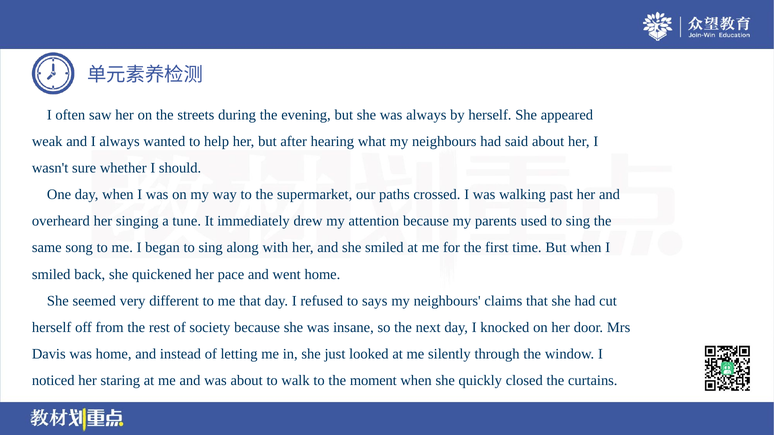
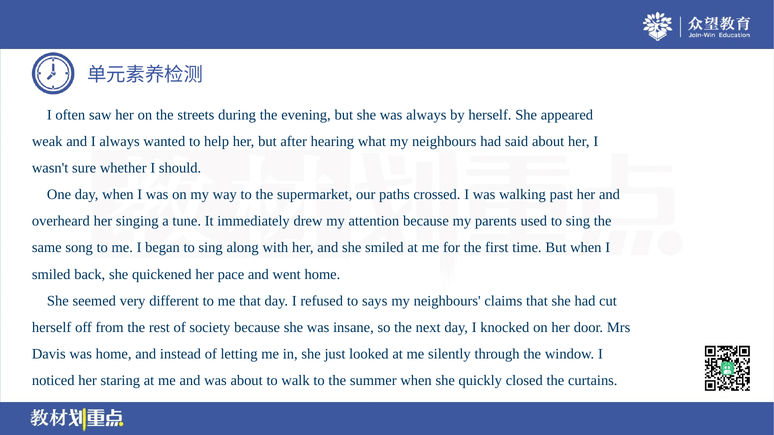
moment: moment -> summer
